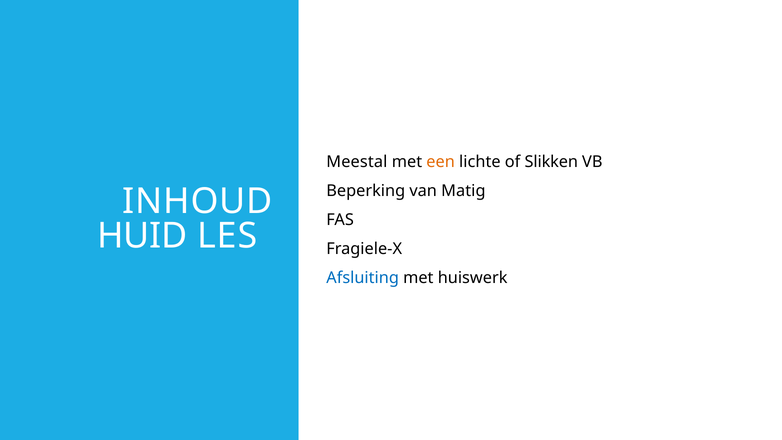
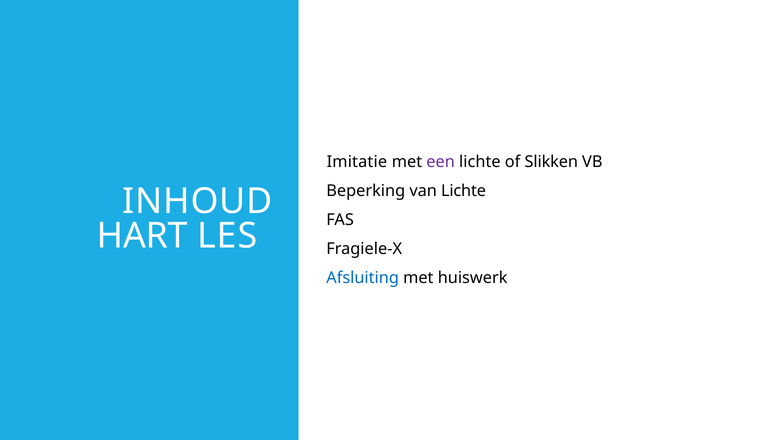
Meestal: Meestal -> Imitatie
een colour: orange -> purple
van Matig: Matig -> Lichte
HUID: HUID -> HART
